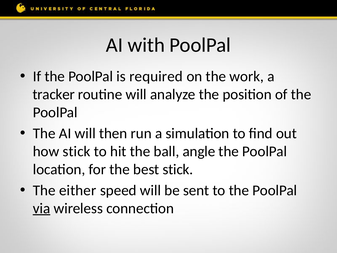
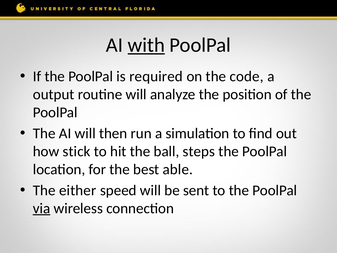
with underline: none -> present
work: work -> code
tracker: tracker -> output
angle: angle -> steps
best stick: stick -> able
